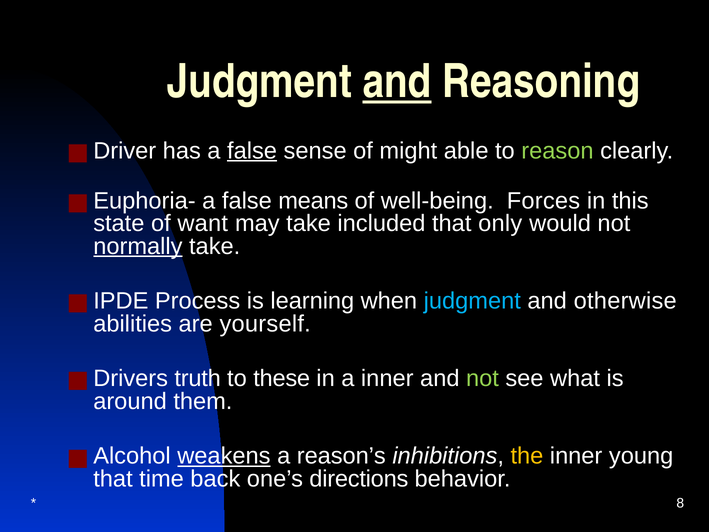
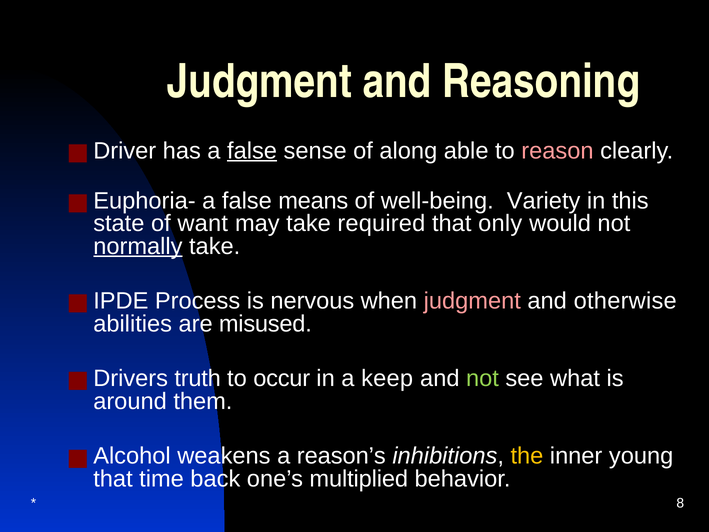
and at (397, 82) underline: present -> none
might: might -> along
reason colour: light green -> pink
Forces: Forces -> Variety
included: included -> required
learning: learning -> nervous
judgment at (472, 301) colour: light blue -> pink
yourself: yourself -> misused
these: these -> occur
a inner: inner -> keep
weakens underline: present -> none
directions: directions -> multiplied
